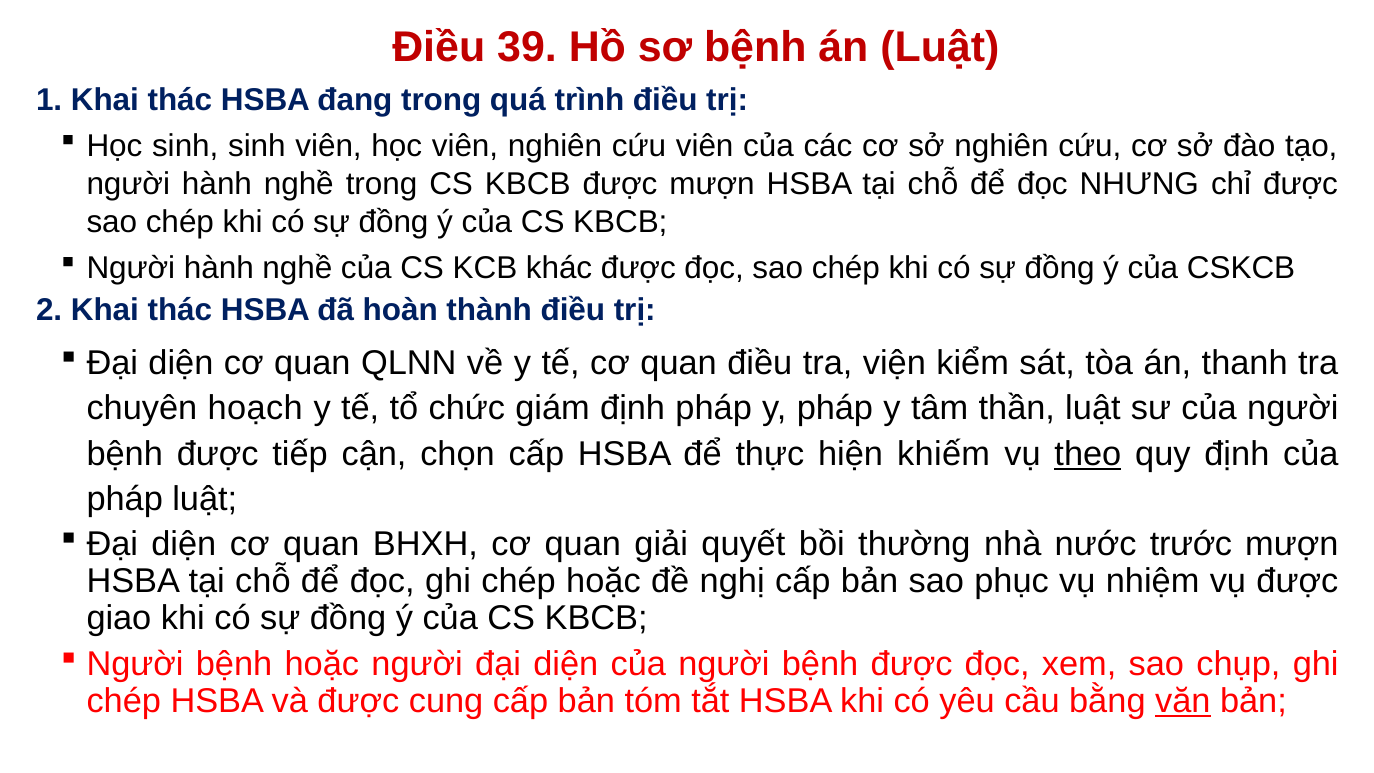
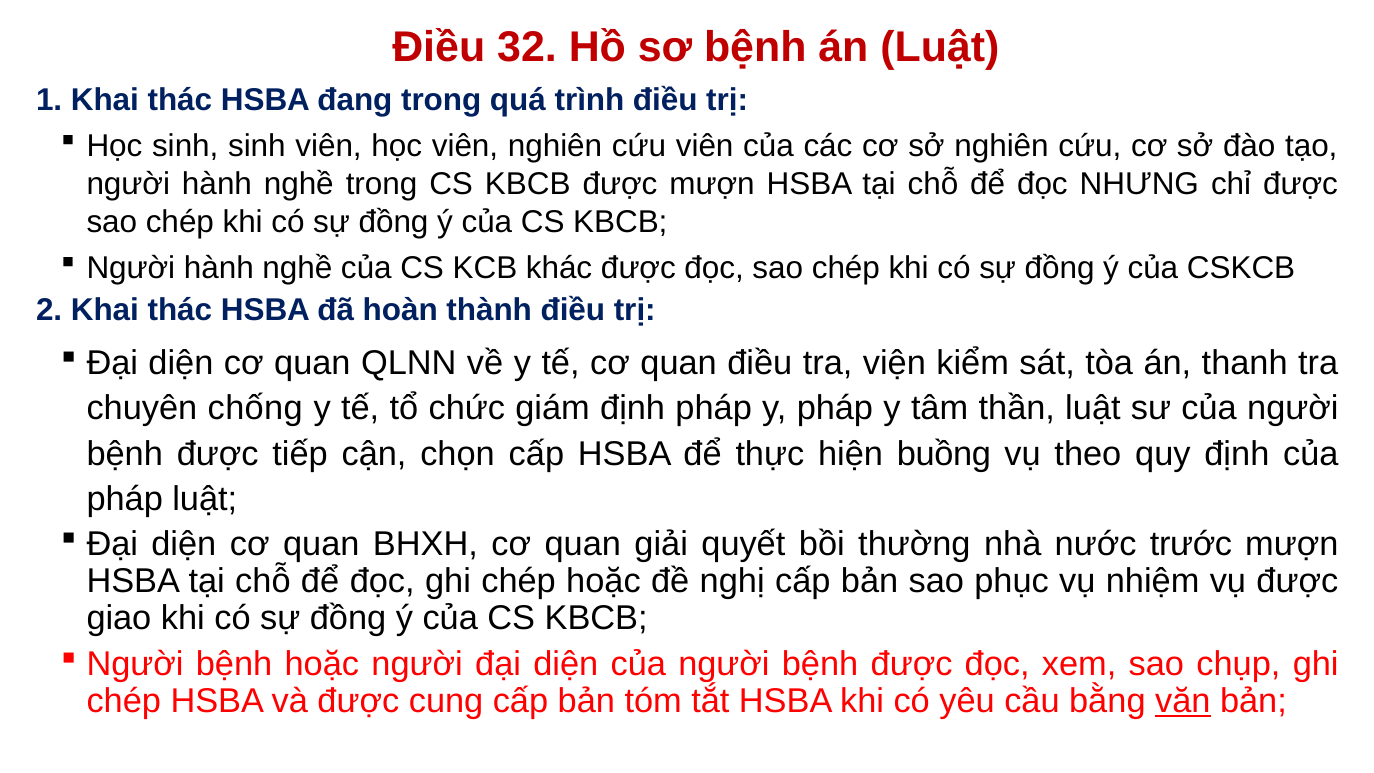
39: 39 -> 32
hoạch: hoạch -> chống
khiếm: khiếm -> buồng
theo underline: present -> none
